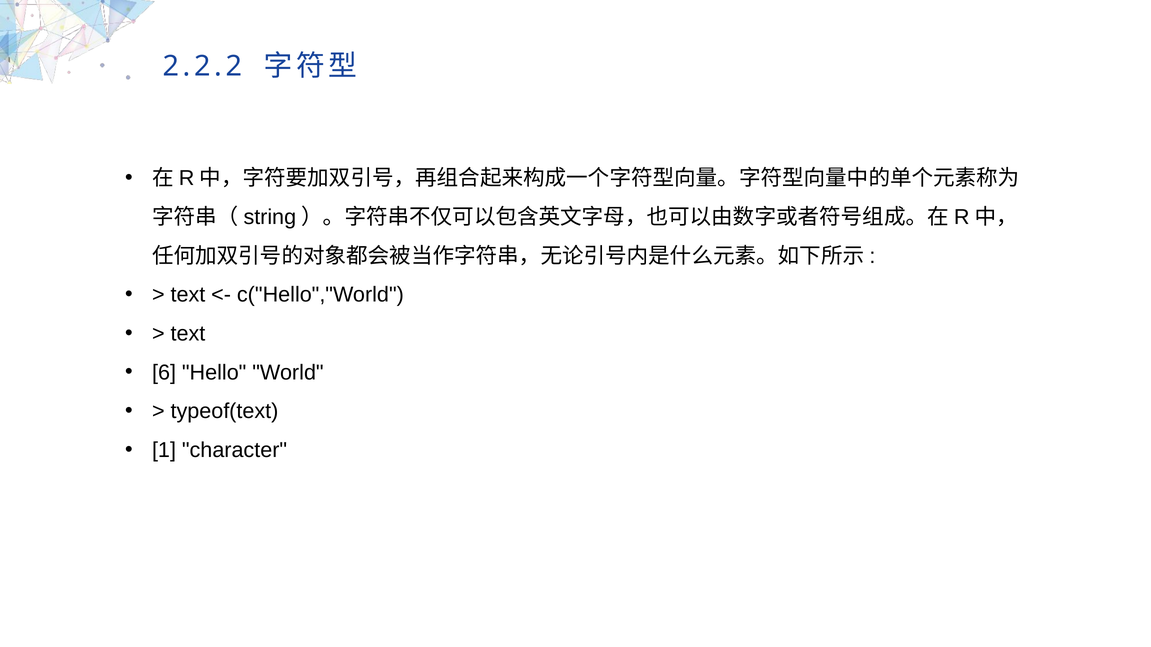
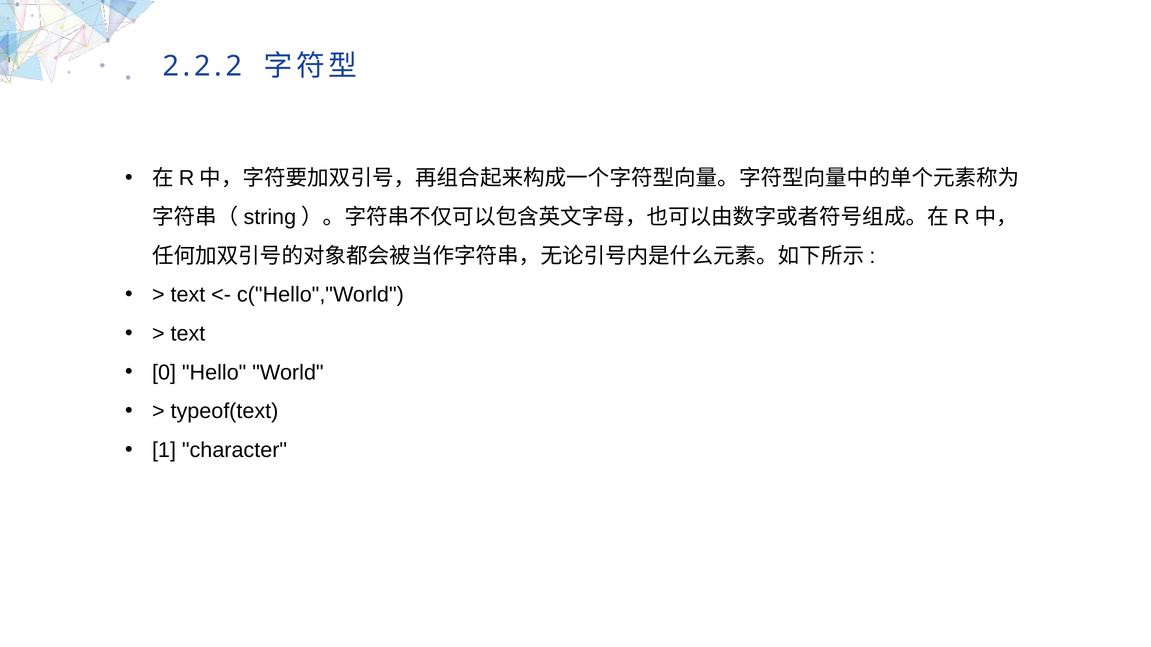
6: 6 -> 0
